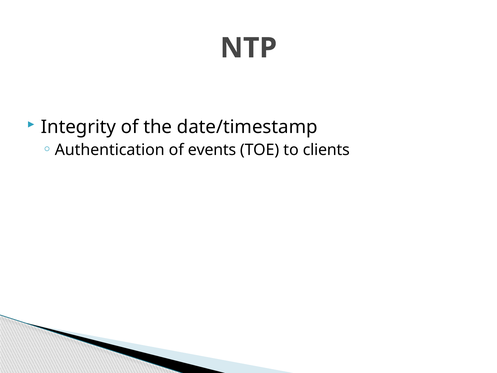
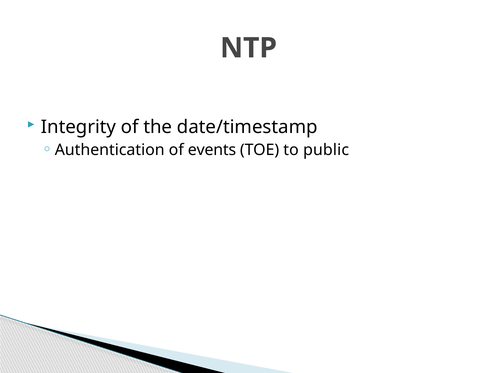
clients: clients -> public
